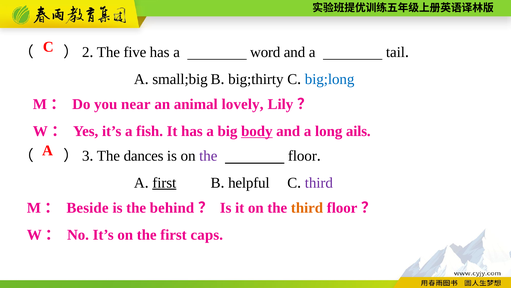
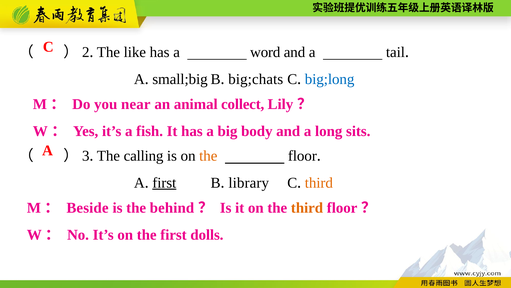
five: five -> like
big;thirty: big;thirty -> big;chats
lovely: lovely -> collect
body underline: present -> none
ails: ails -> sits
dances: dances -> calling
the at (208, 156) colour: purple -> orange
helpful: helpful -> library
third at (319, 183) colour: purple -> orange
caps: caps -> dolls
